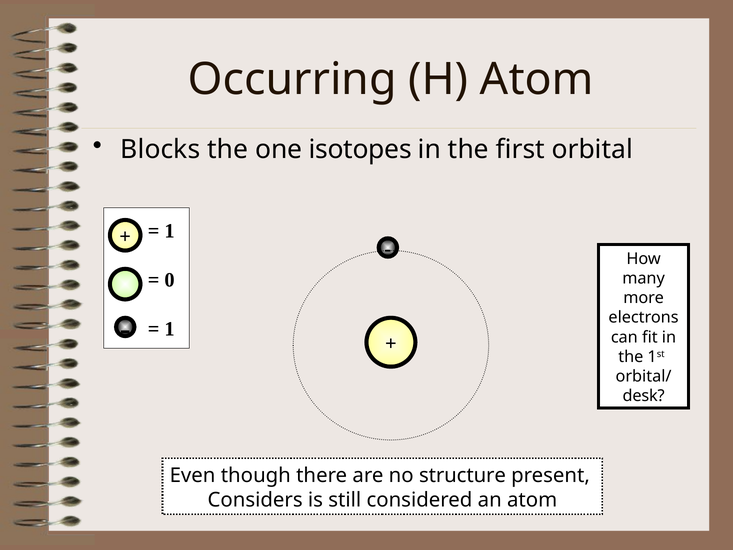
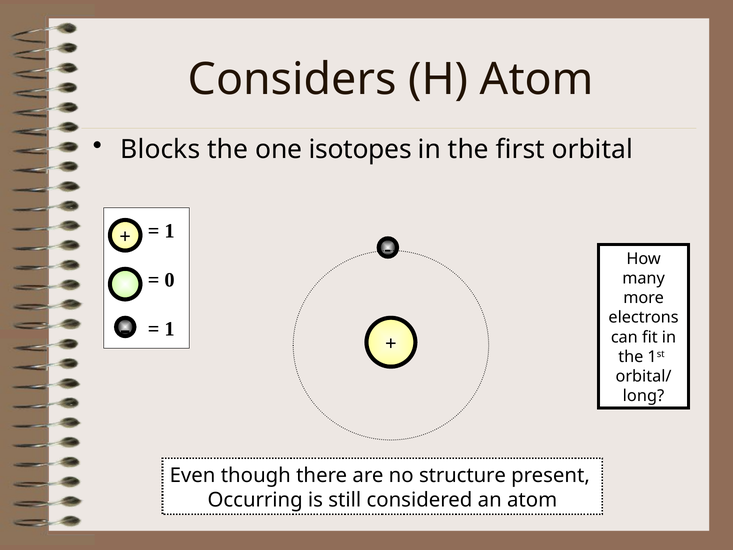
Occurring: Occurring -> Considers
desk: desk -> long
Considers: Considers -> Occurring
